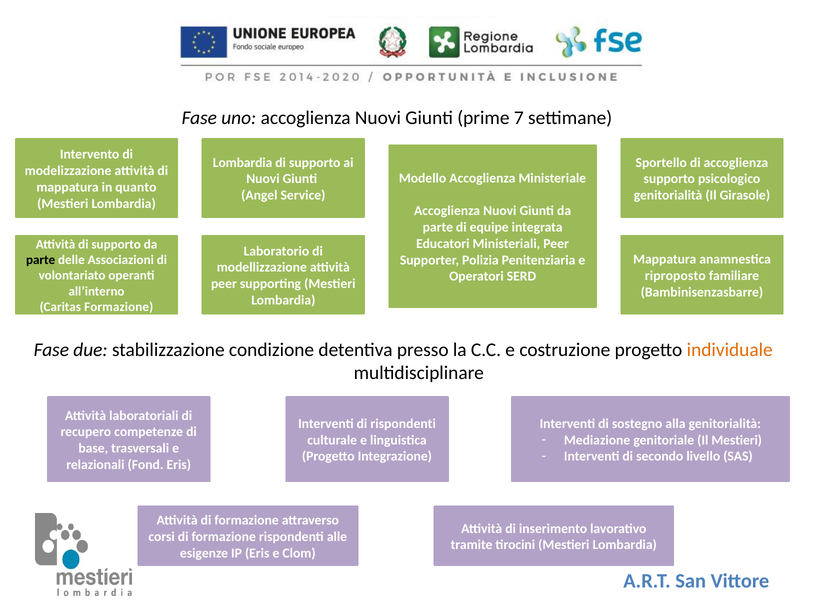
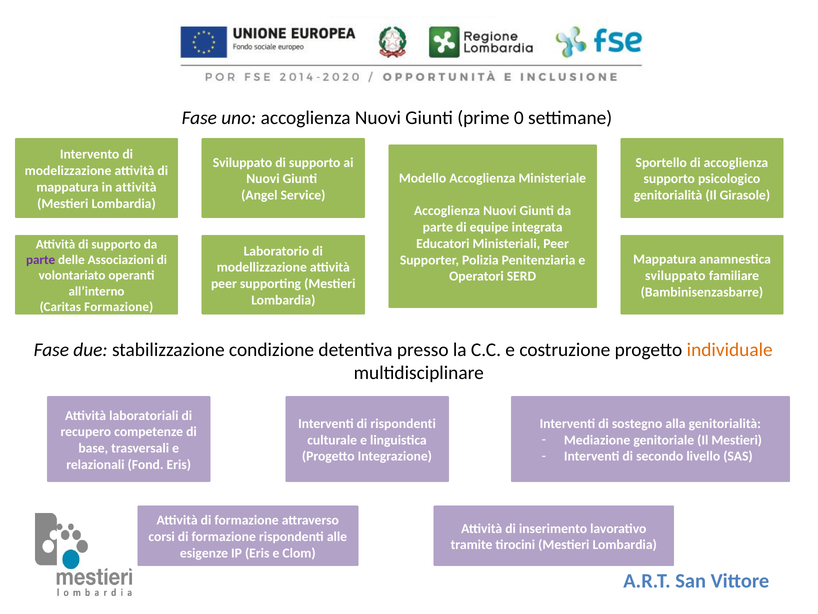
7: 7 -> 0
Lombardia at (243, 162): Lombardia -> Sviluppato
in quanto: quanto -> attività
parte at (41, 260) colour: black -> purple
riproposto at (675, 275): riproposto -> sviluppato
